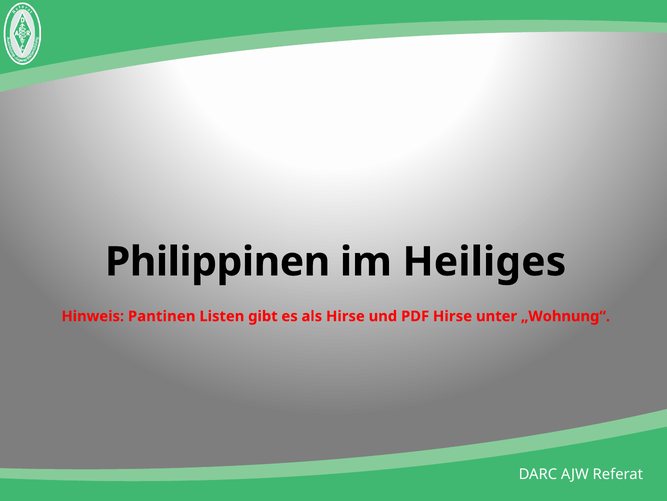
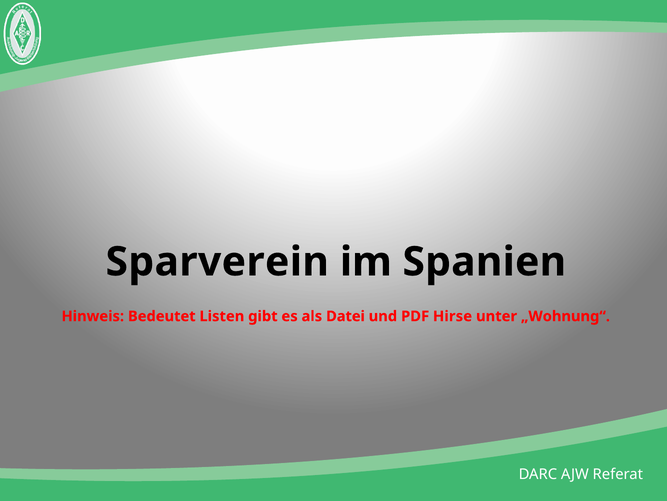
Philippinen: Philippinen -> Sparverein
Heiliges: Heiliges -> Spanien
Pantinen: Pantinen -> Bedeutet
als Hirse: Hirse -> Datei
